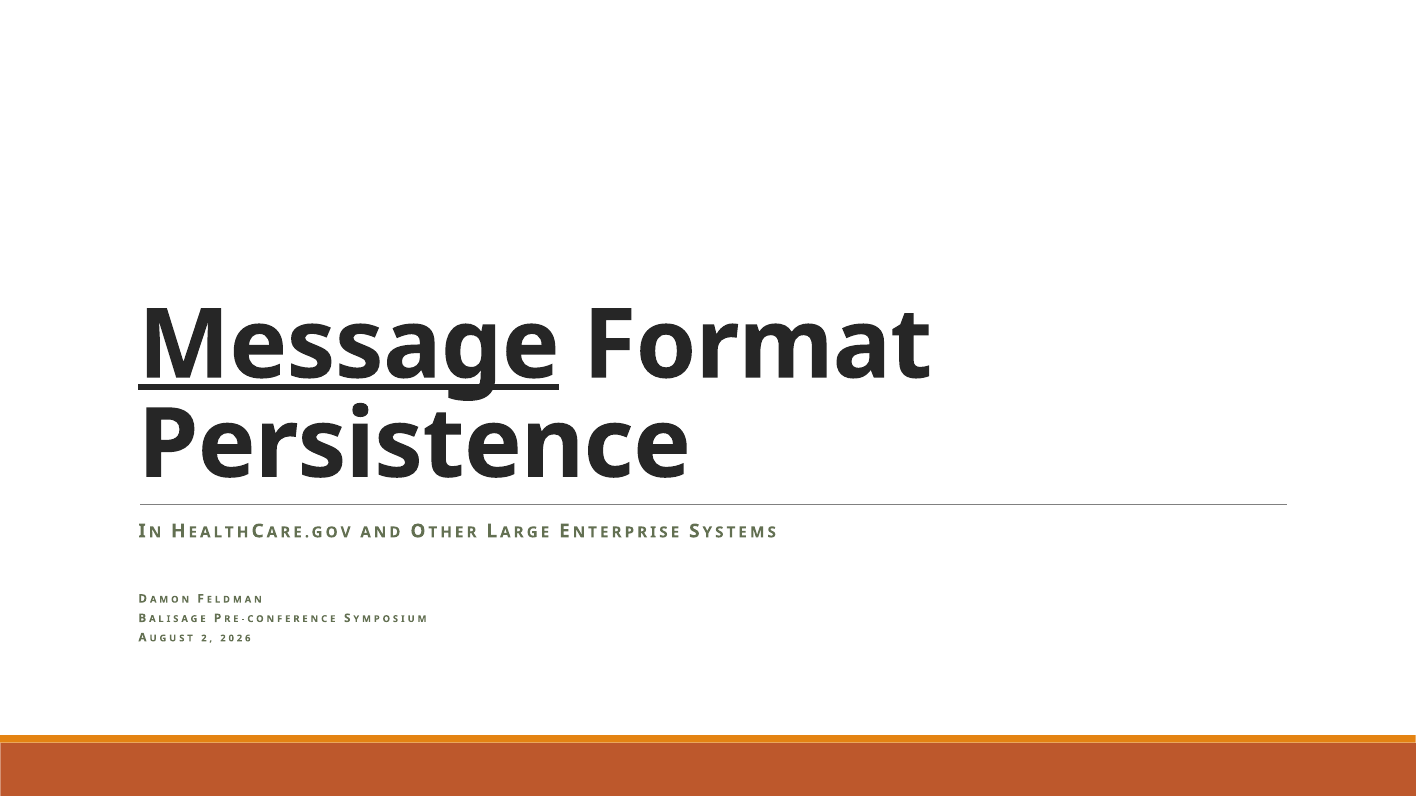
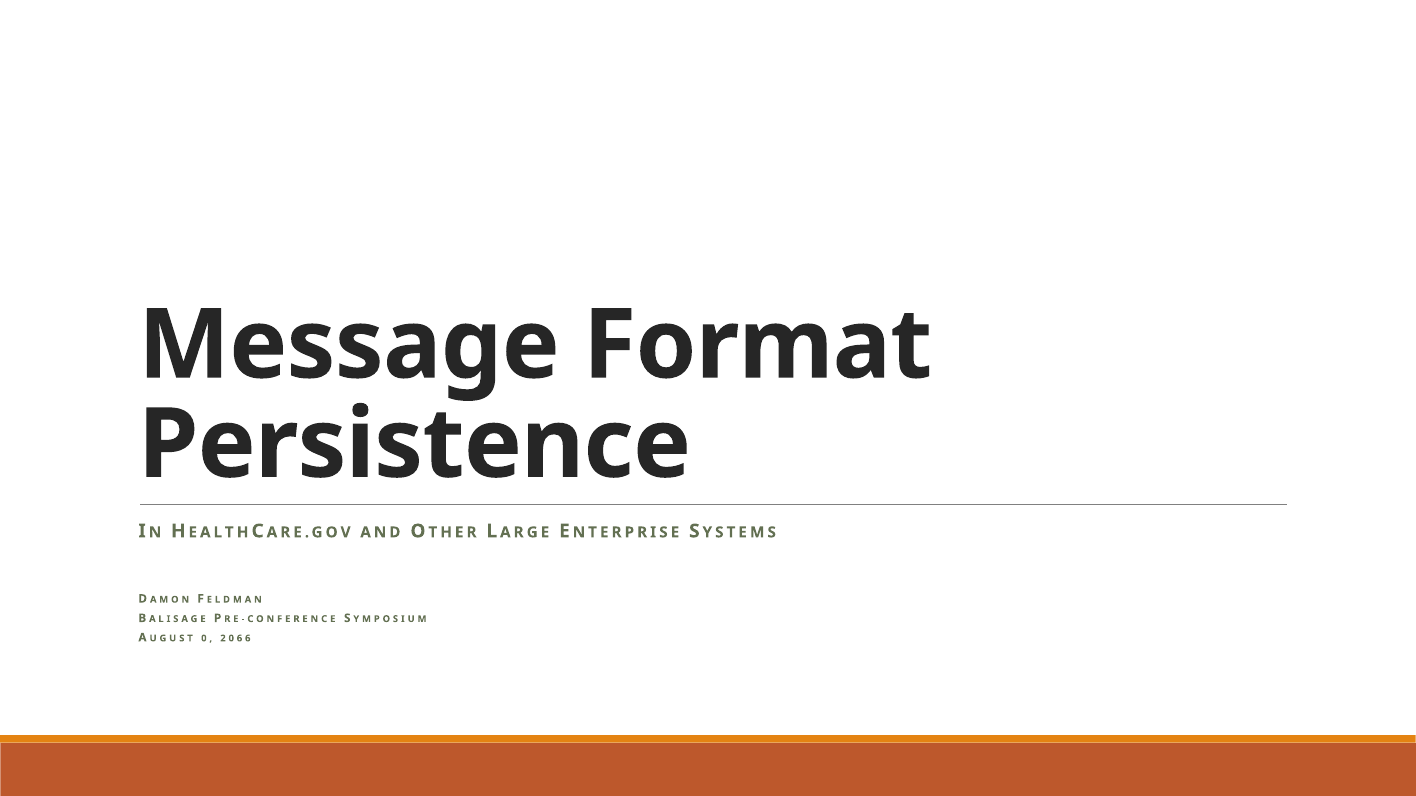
Message underline: present -> none
2 at (204, 639): 2 -> 0
2 at (240, 639): 2 -> 6
